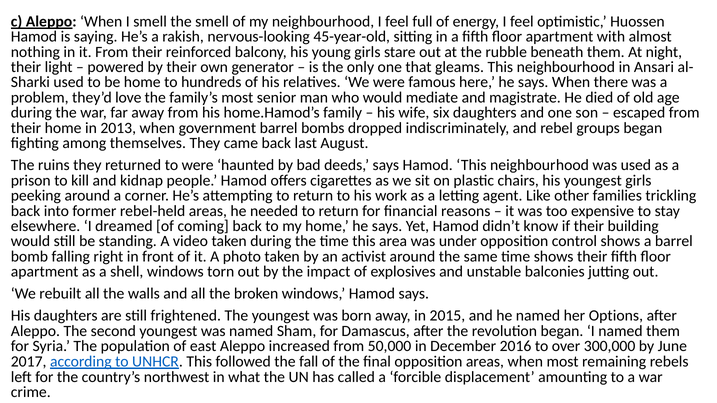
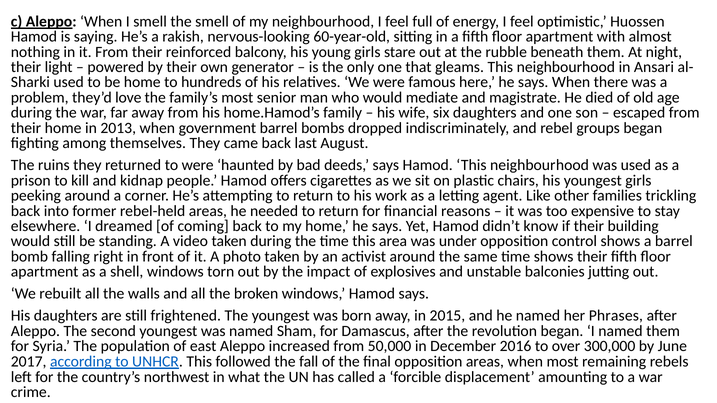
45-year-old: 45-year-old -> 60-year-old
Options: Options -> Phrases
